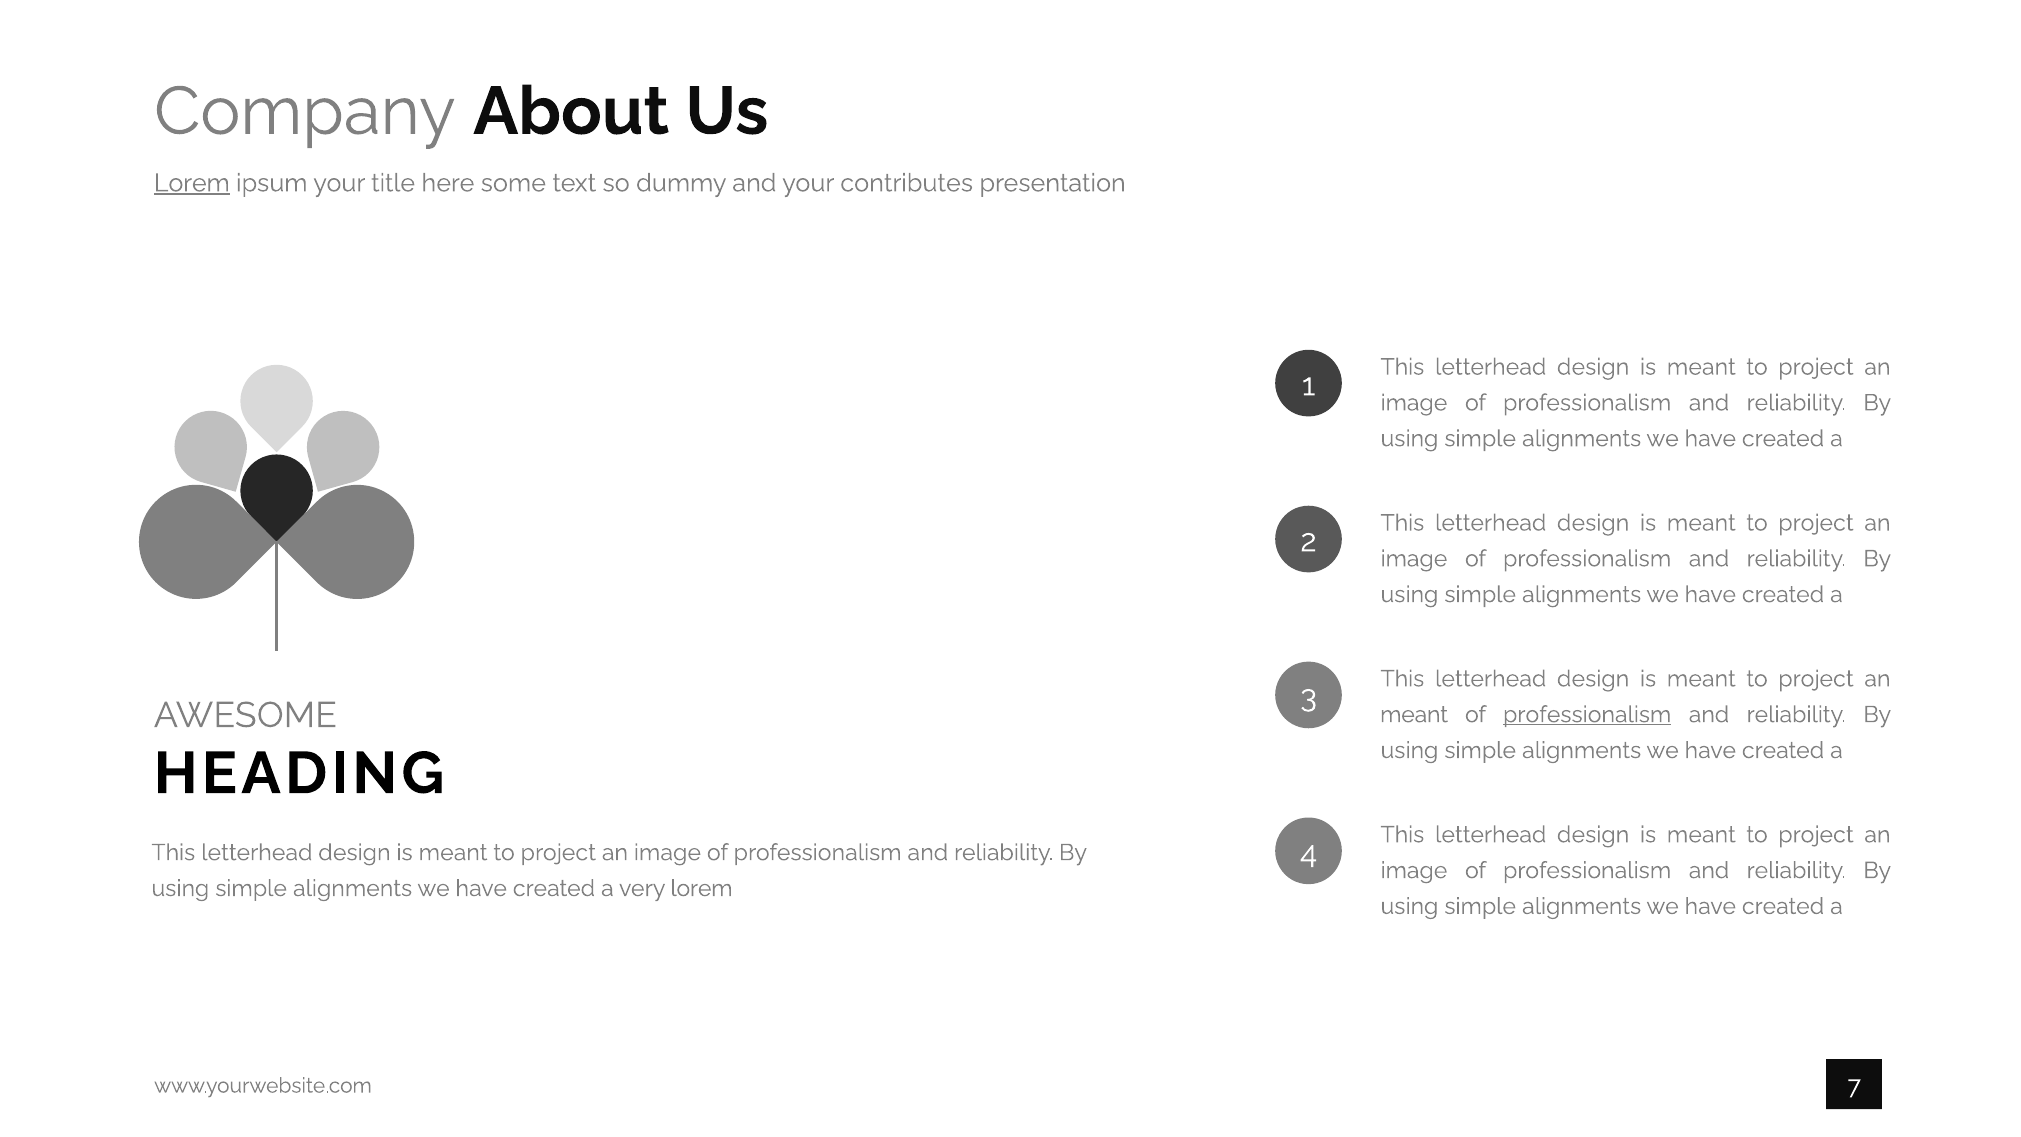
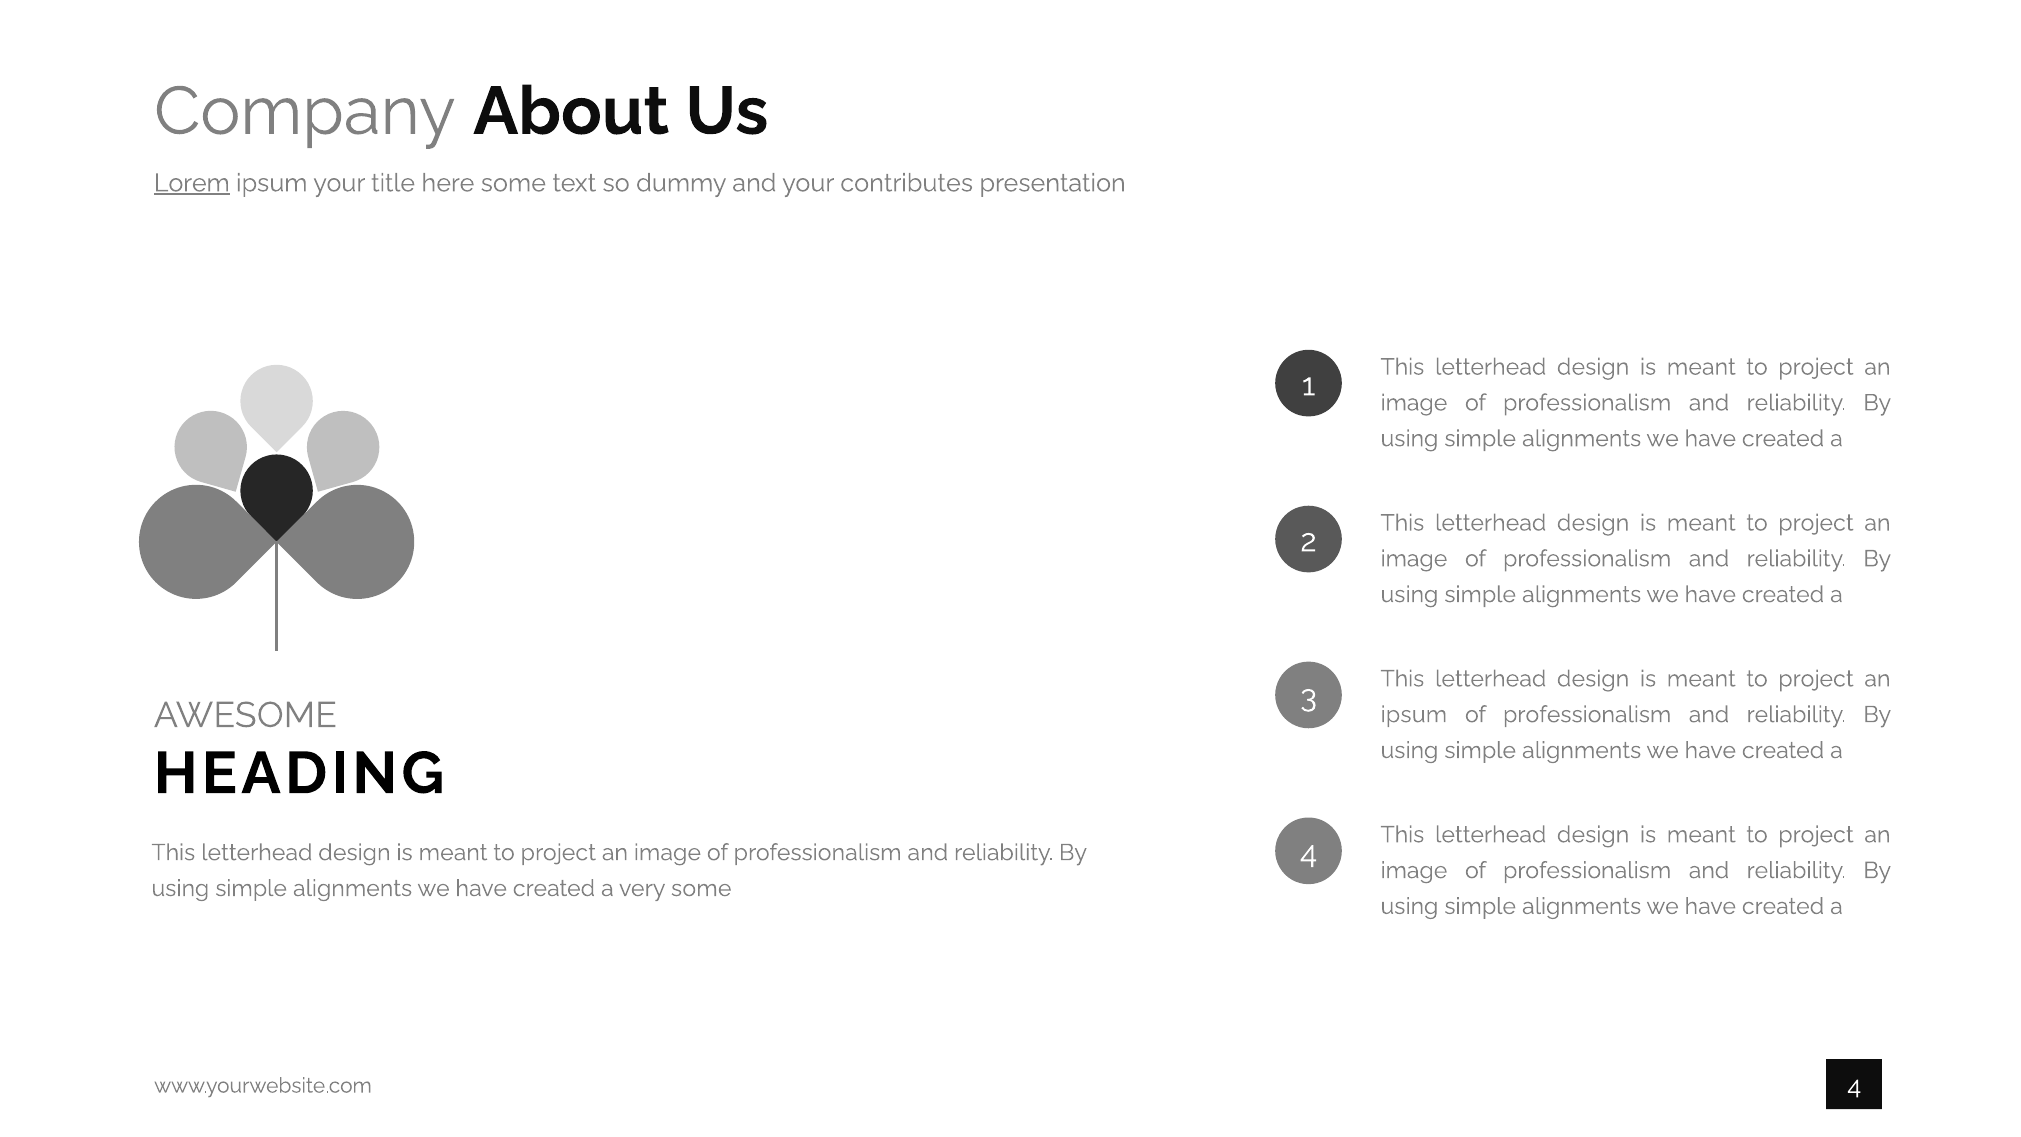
meant at (1414, 714): meant -> ipsum
professionalism at (1587, 714) underline: present -> none
very lorem: lorem -> some
www.yourwebsite.com 7: 7 -> 4
